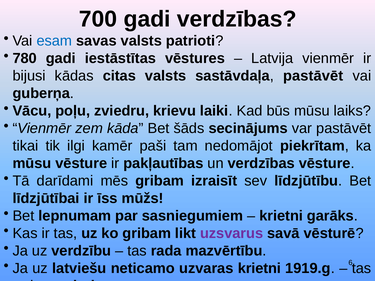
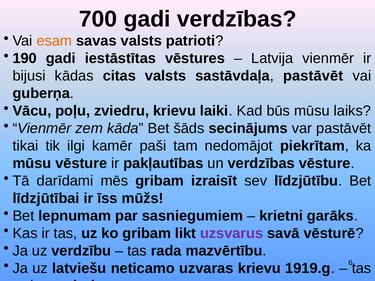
esam colour: blue -> orange
780: 780 -> 190
uzvaras krietni: krietni -> krievu
